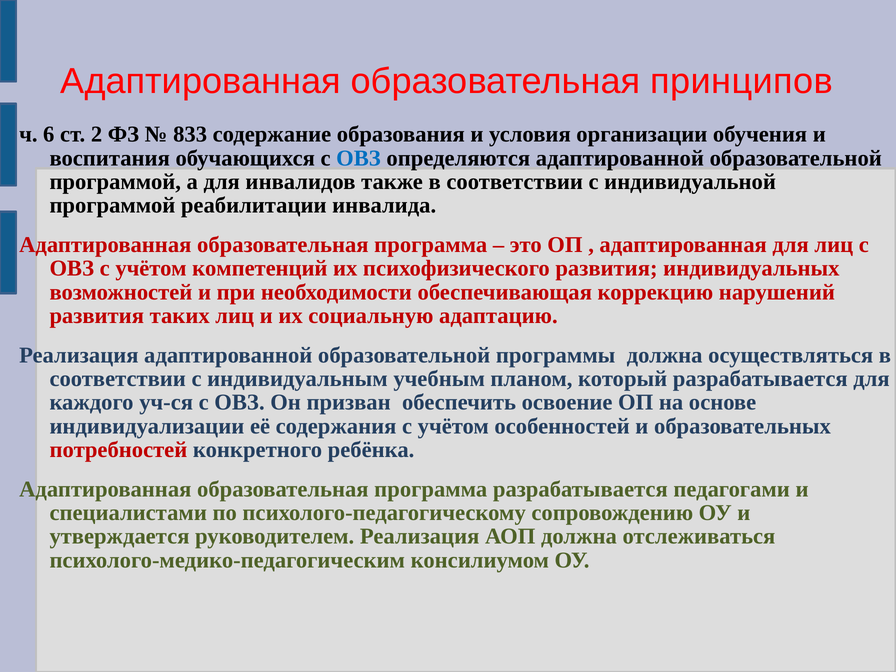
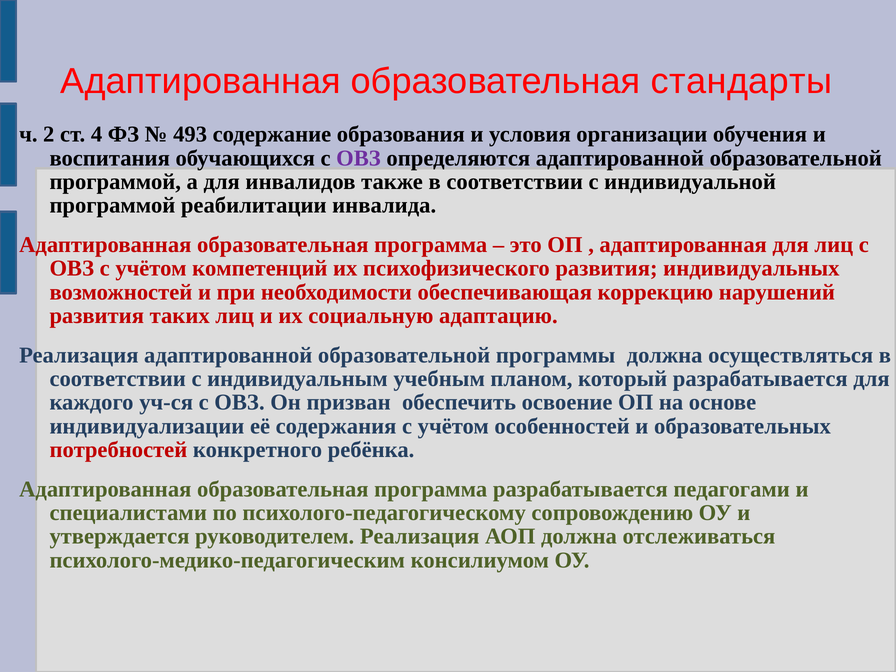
принципов: принципов -> стандарты
6: 6 -> 2
2: 2 -> 4
833: 833 -> 493
ОВЗ at (358, 158) colour: blue -> purple
